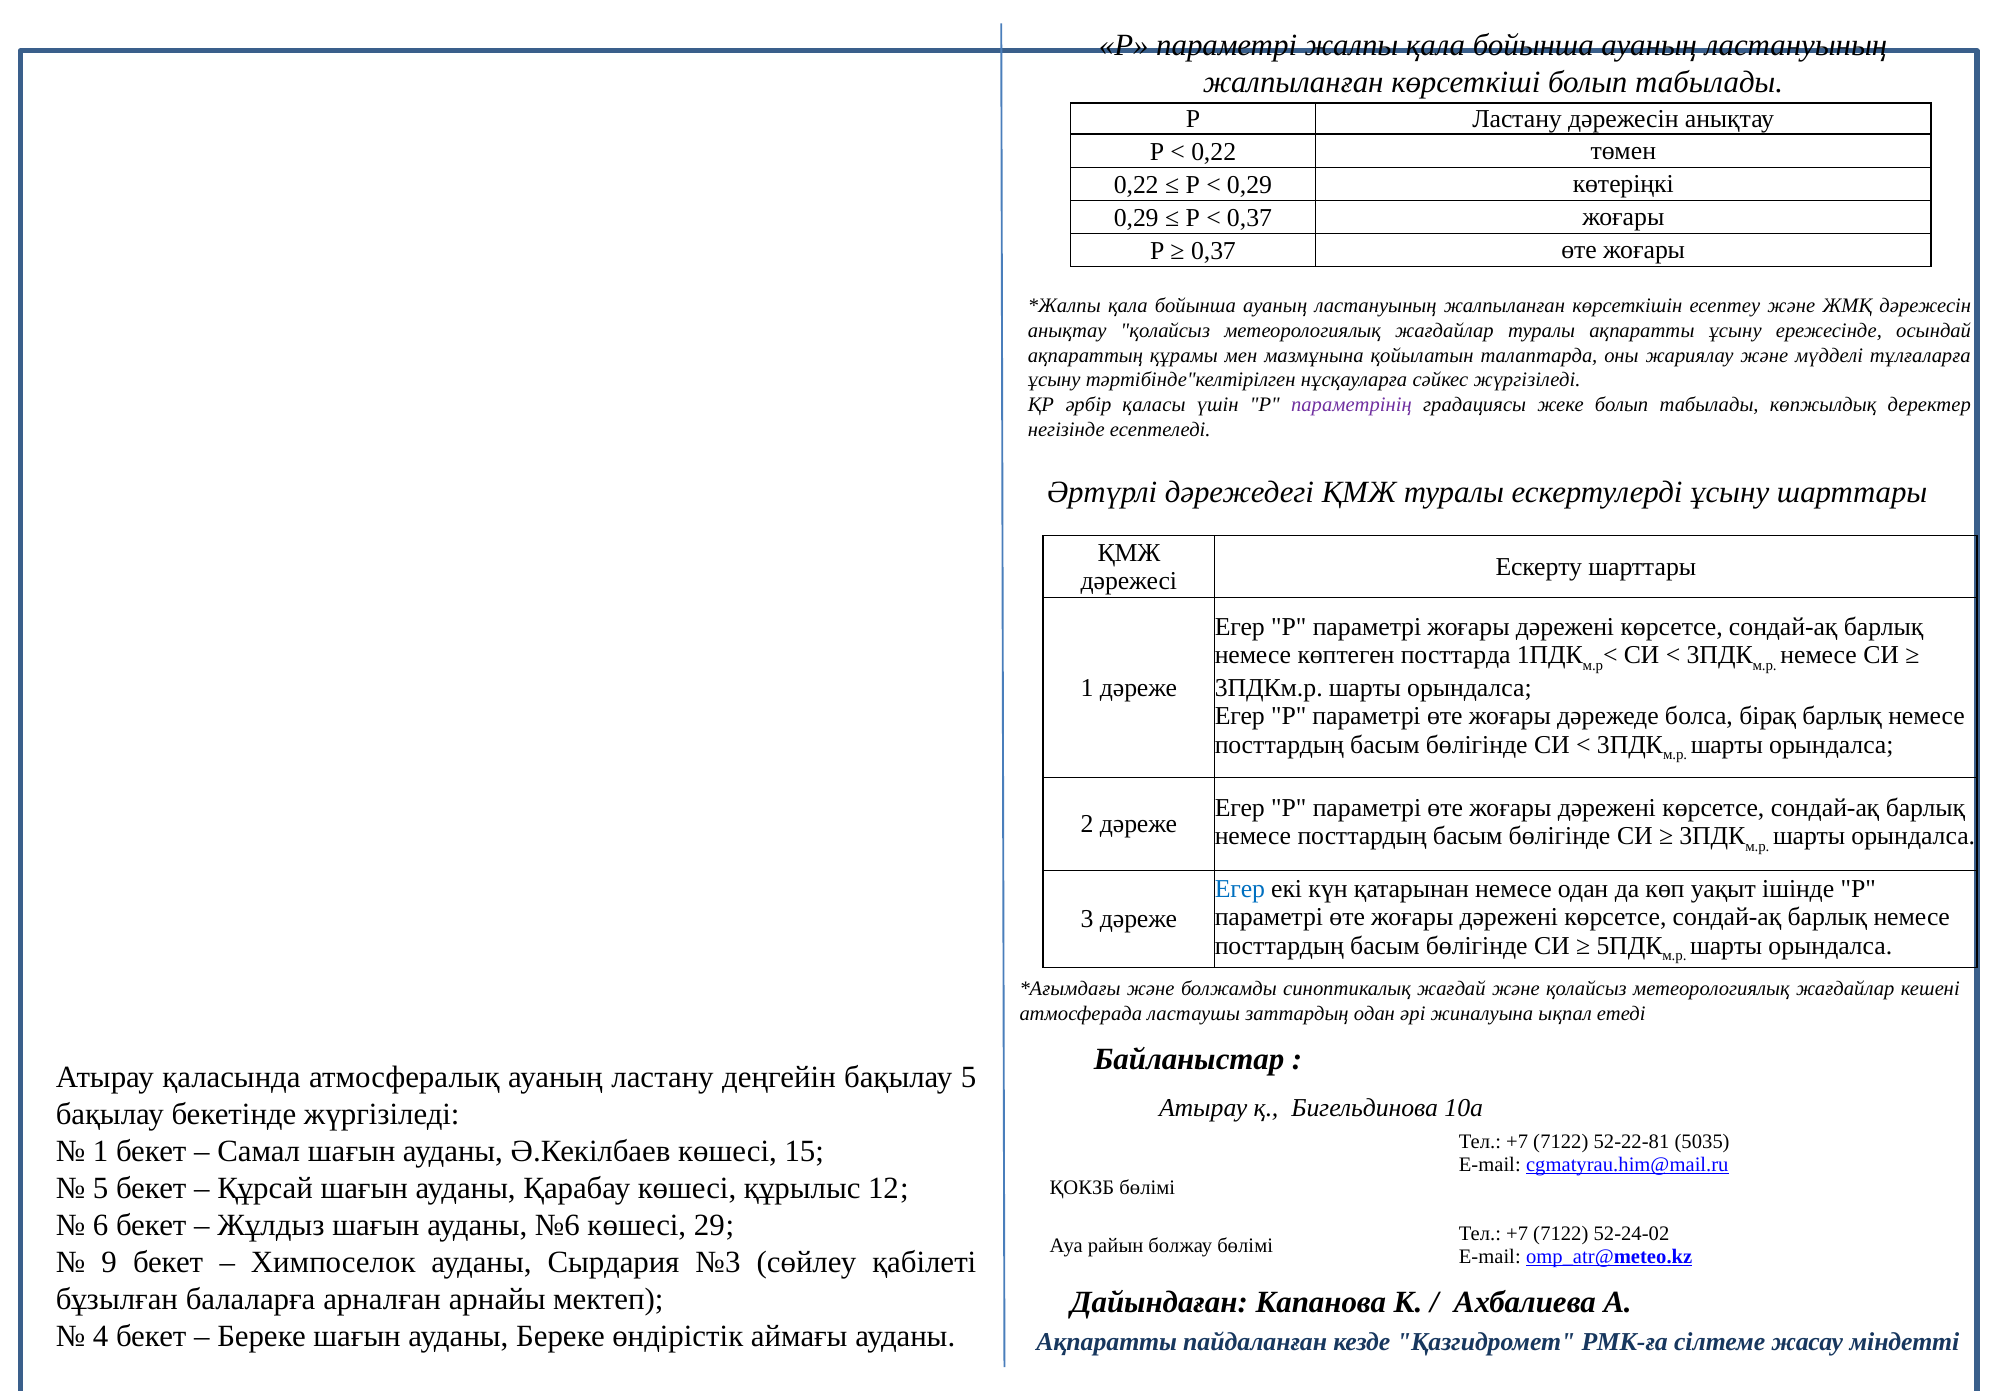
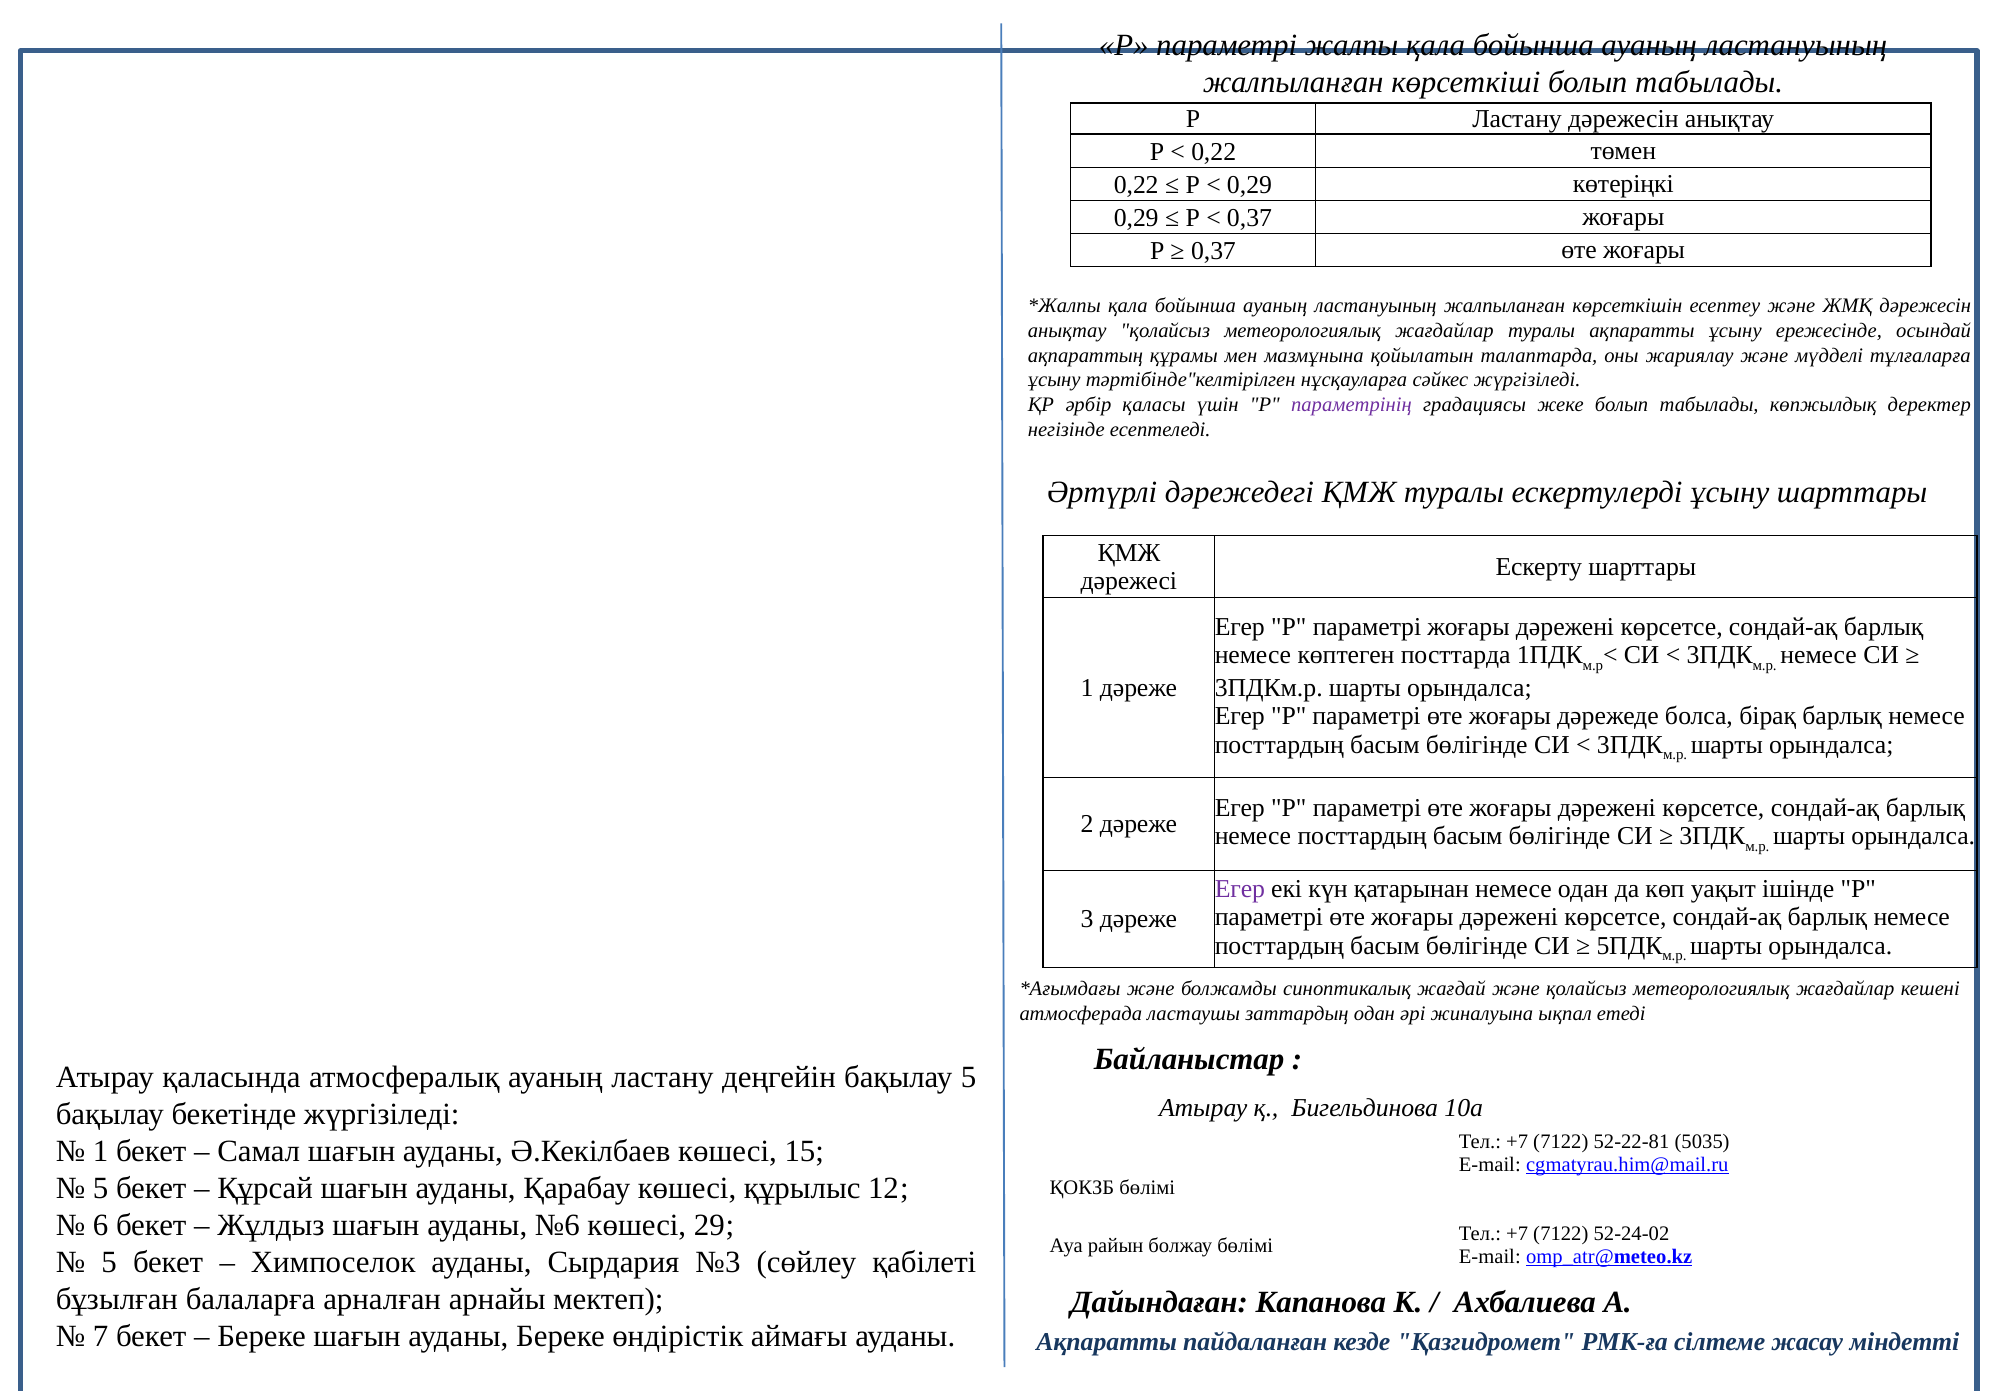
Егер at (1240, 889) colour: blue -> purple
9 at (109, 1262): 9 -> 5
4: 4 -> 7
